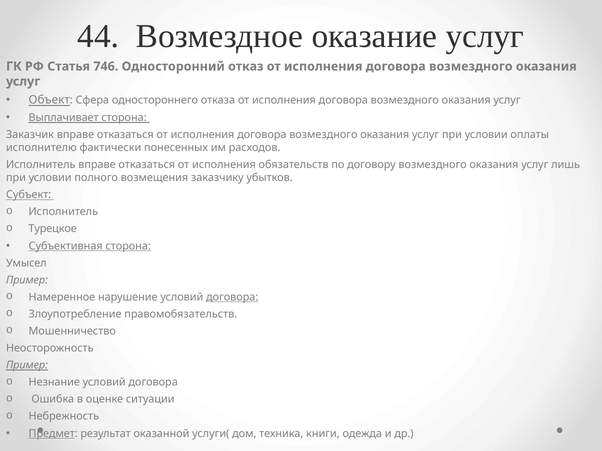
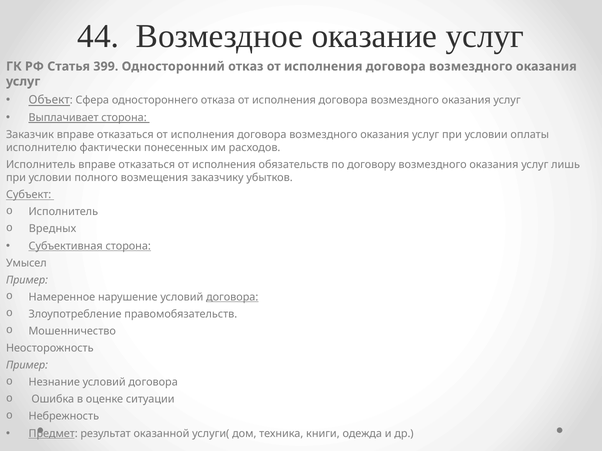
746: 746 -> 399
Турецкое: Турецкое -> Вредных
Пример at (27, 366) underline: present -> none
